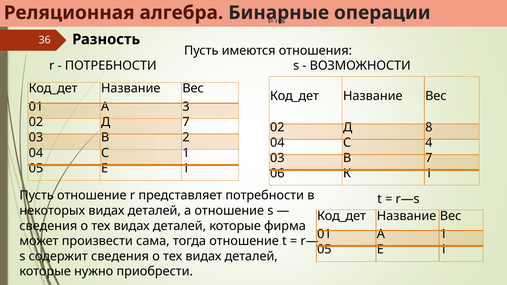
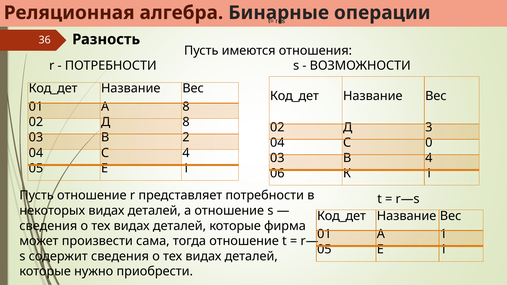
А 3: 3 -> 8
Д 7: 7 -> 8
8: 8 -> 3
4: 4 -> 0
С 1: 1 -> 4
В 7: 7 -> 4
